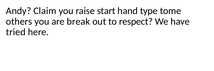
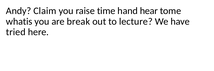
start: start -> time
type: type -> hear
others: others -> whatis
respect: respect -> lecture
